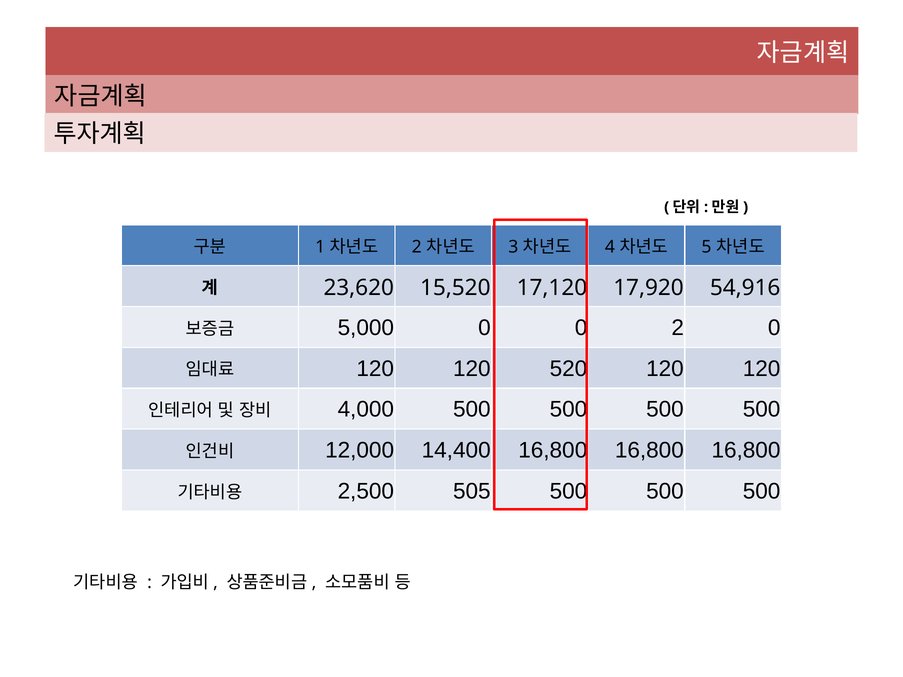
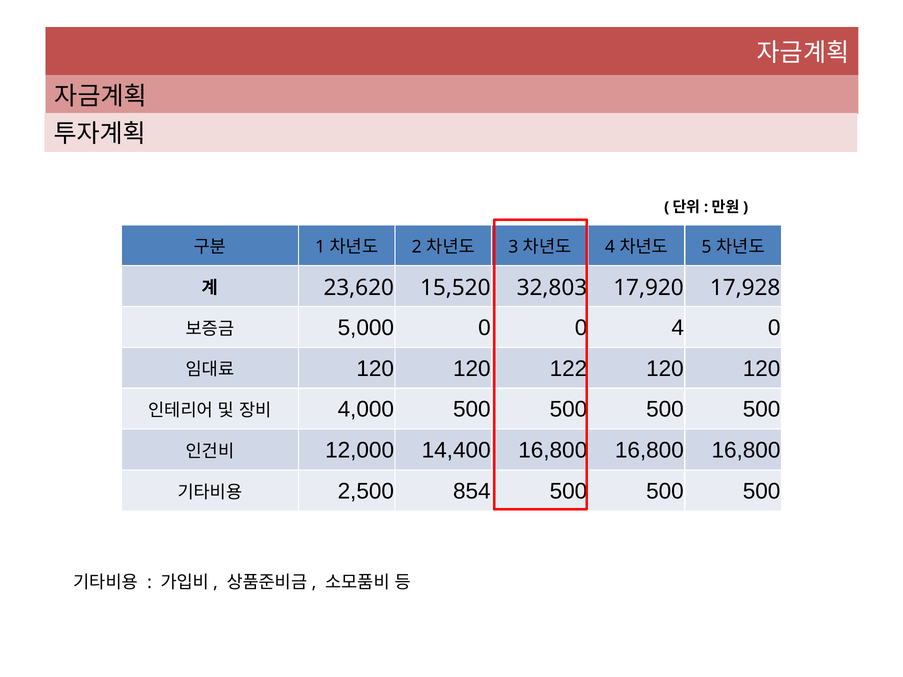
17,120: 17,120 -> 32,803
54,916: 54,916 -> 17,928
0 2: 2 -> 4
520: 520 -> 122
505: 505 -> 854
